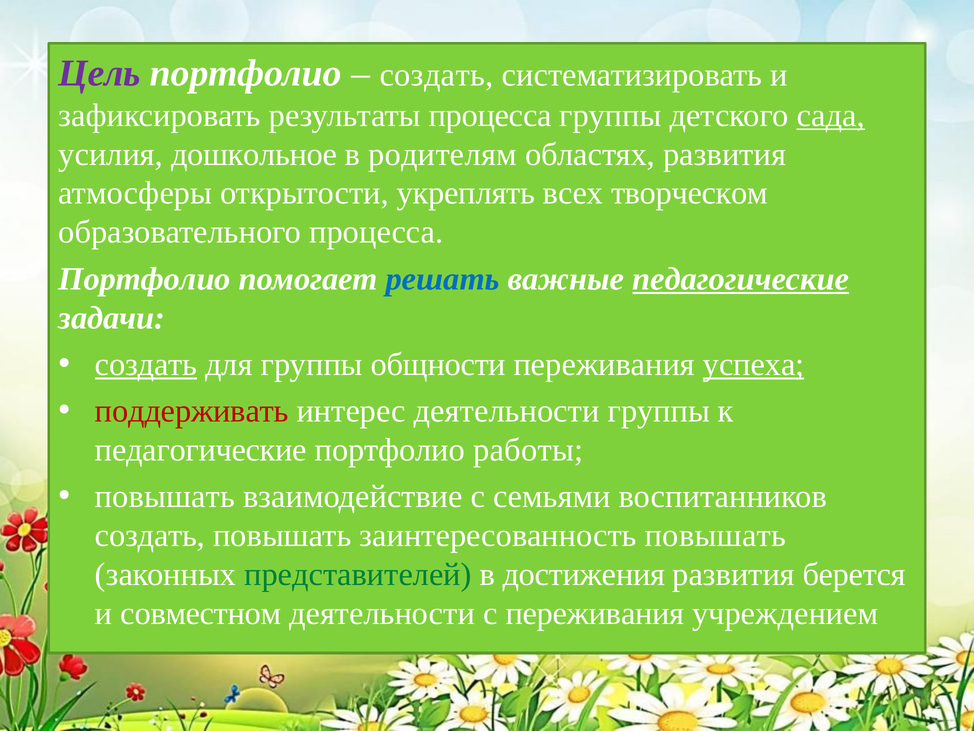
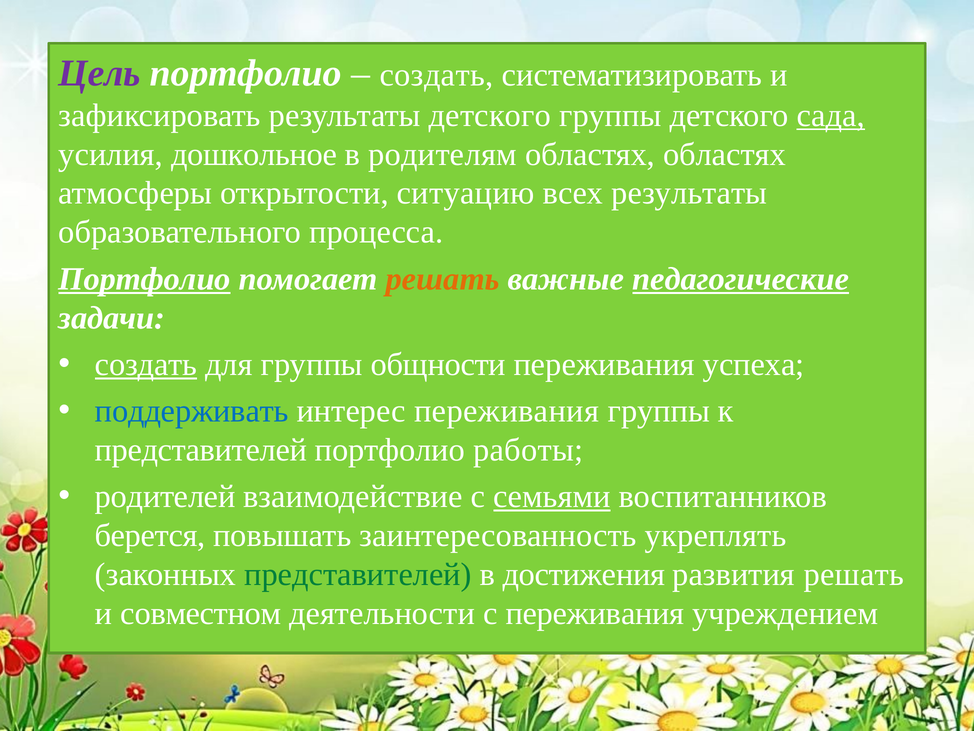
результаты процесса: процесса -> детского
областях развития: развития -> областях
укреплять: укреплять -> ситуацию
всех творческом: творческом -> результаты
Портфолио at (145, 279) underline: none -> present
решать at (443, 279) colour: blue -> orange
успеха underline: present -> none
поддерживать colour: red -> blue
интерес деятельности: деятельности -> переживания
педагогические at (201, 450): педагогические -> представителей
повышать at (165, 496): повышать -> родителей
семьями underline: none -> present
создать at (150, 535): создать -> берется
заинтересованность повышать: повышать -> укреплять
развития берется: берется -> решать
